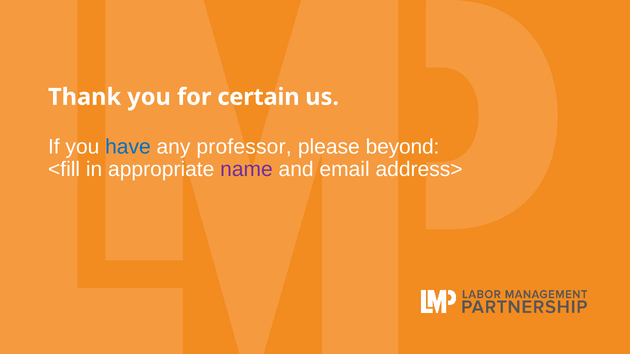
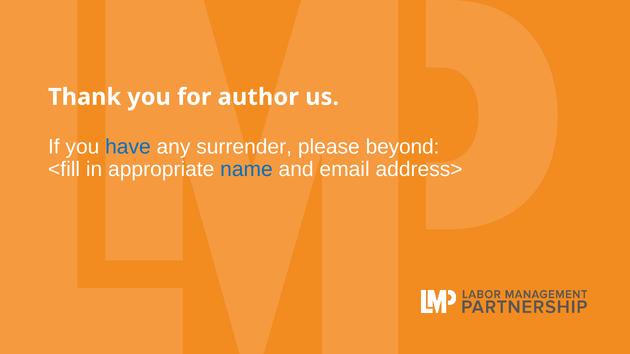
certain: certain -> author
professor: professor -> surrender
name colour: purple -> blue
